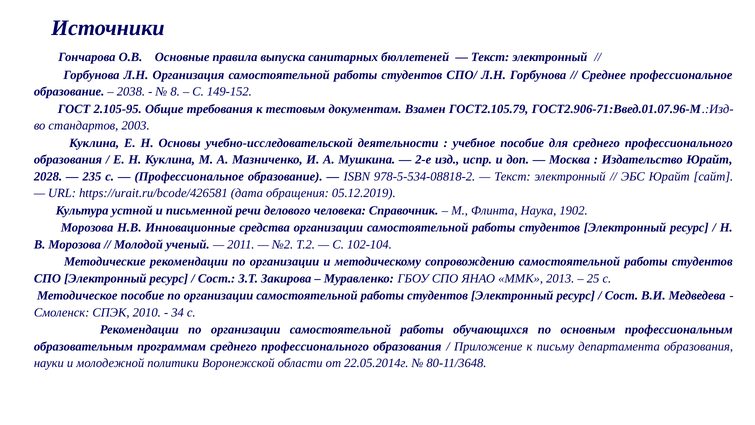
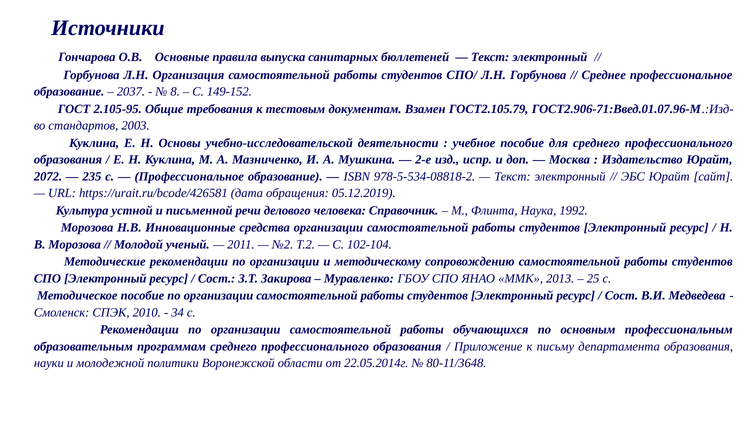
2038: 2038 -> 2037
2028: 2028 -> 2072
1902: 1902 -> 1992
